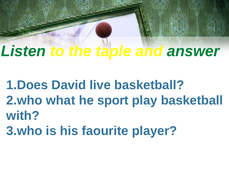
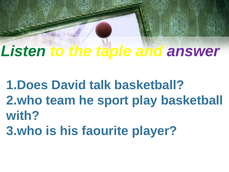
answer colour: green -> purple
live: live -> talk
what: what -> team
